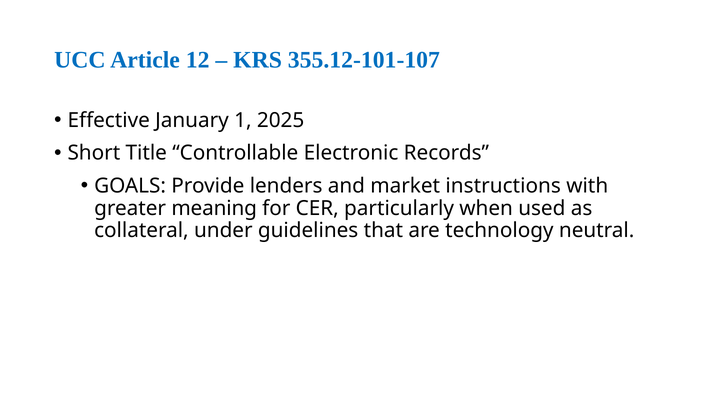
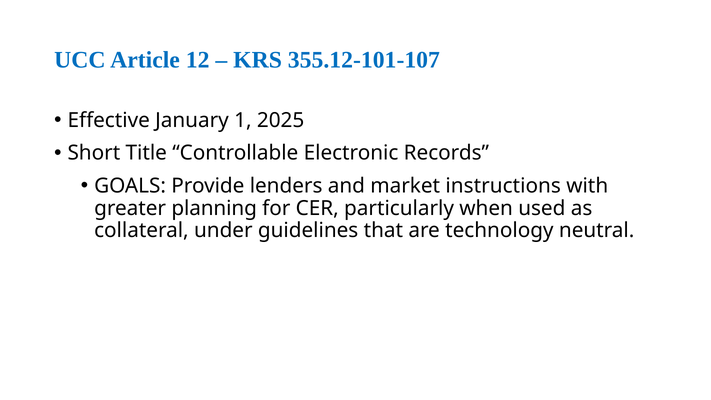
meaning: meaning -> planning
